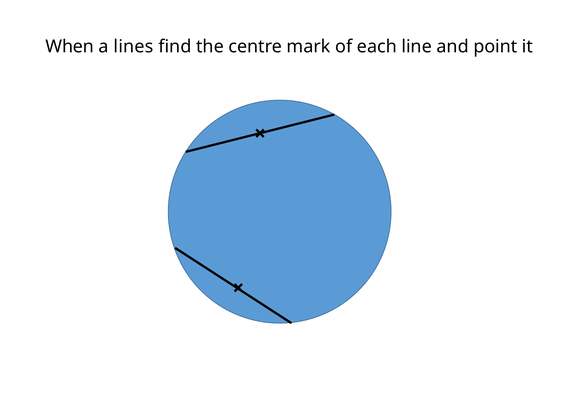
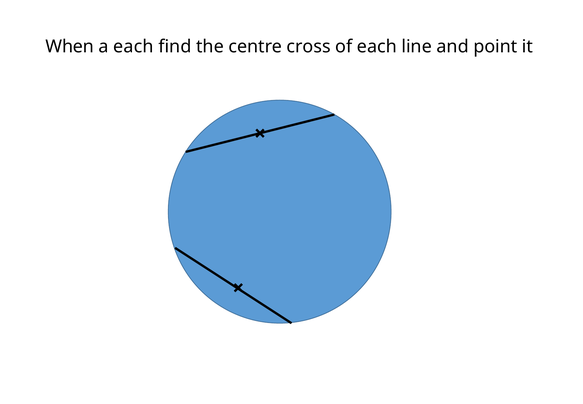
a lines: lines -> each
mark: mark -> cross
